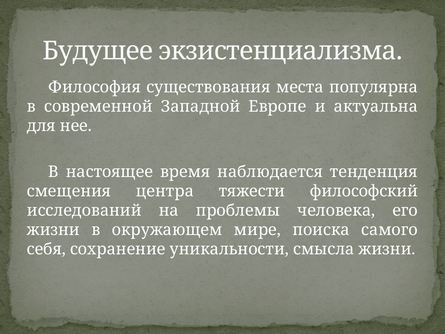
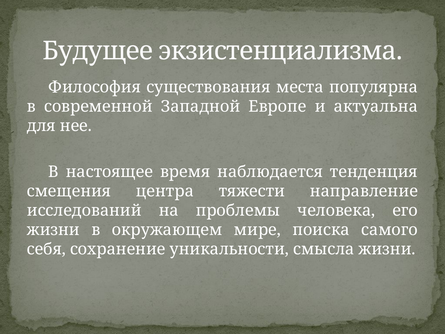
философский: философский -> направление
